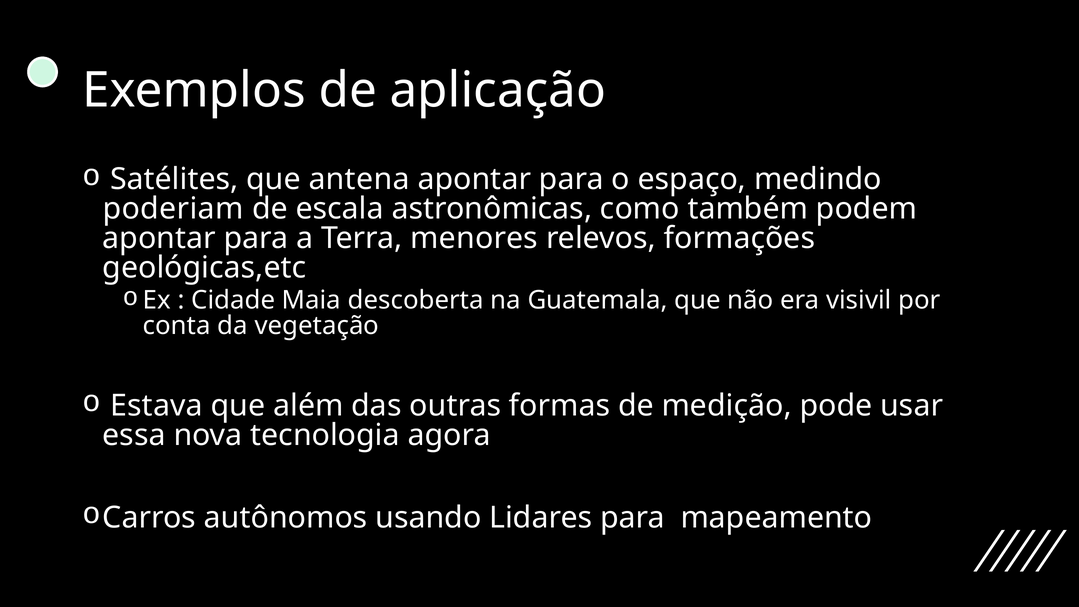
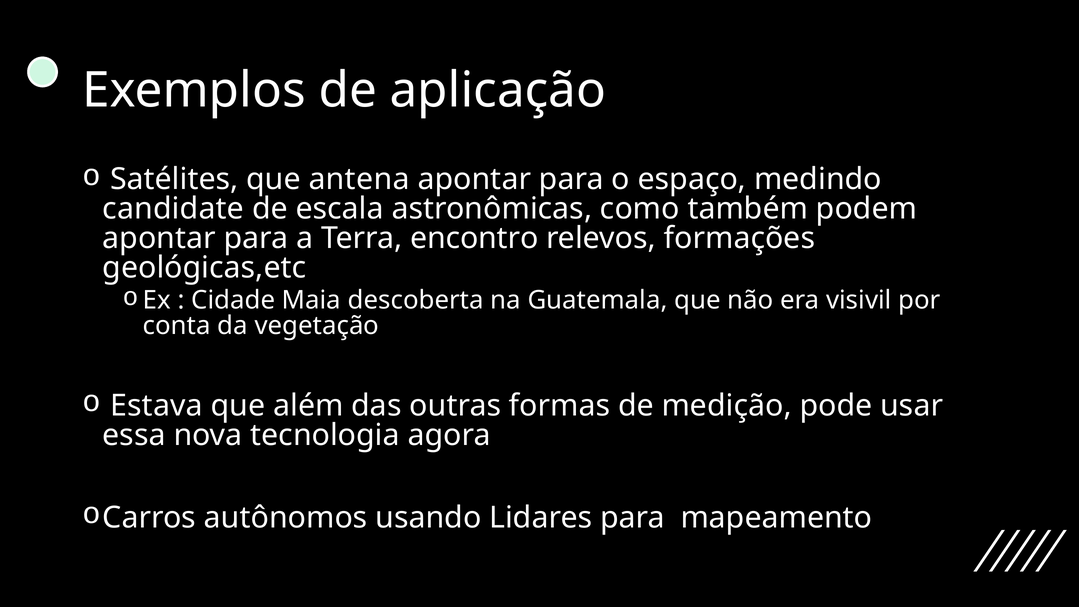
poderiam: poderiam -> candidate
menores: menores -> encontro
